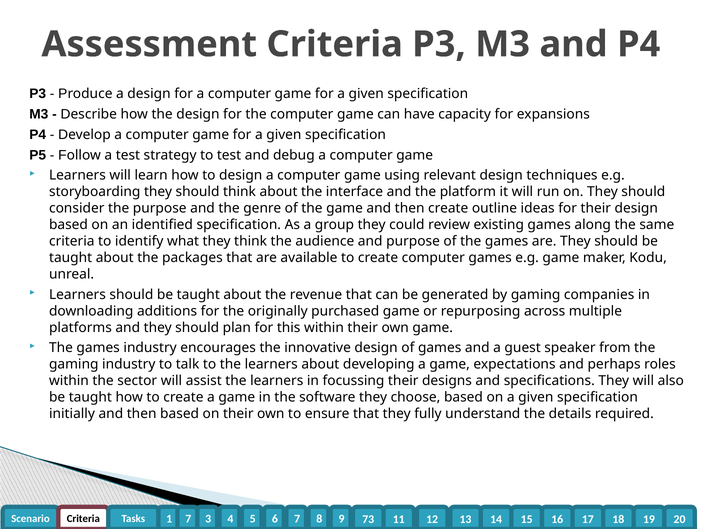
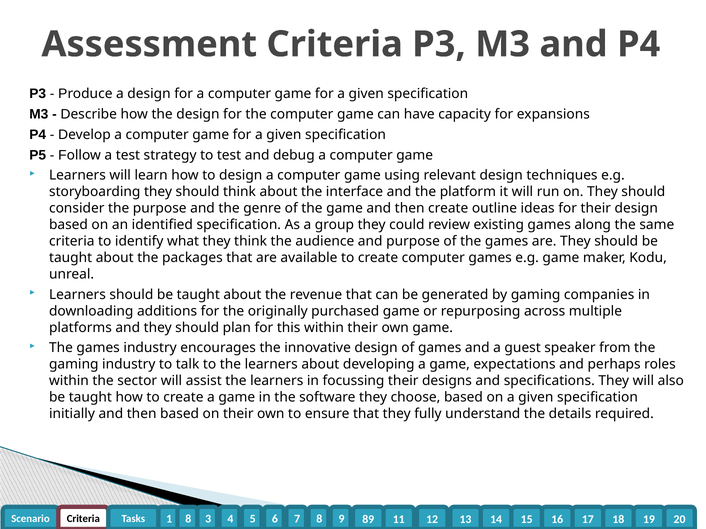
1 7: 7 -> 8
73: 73 -> 89
